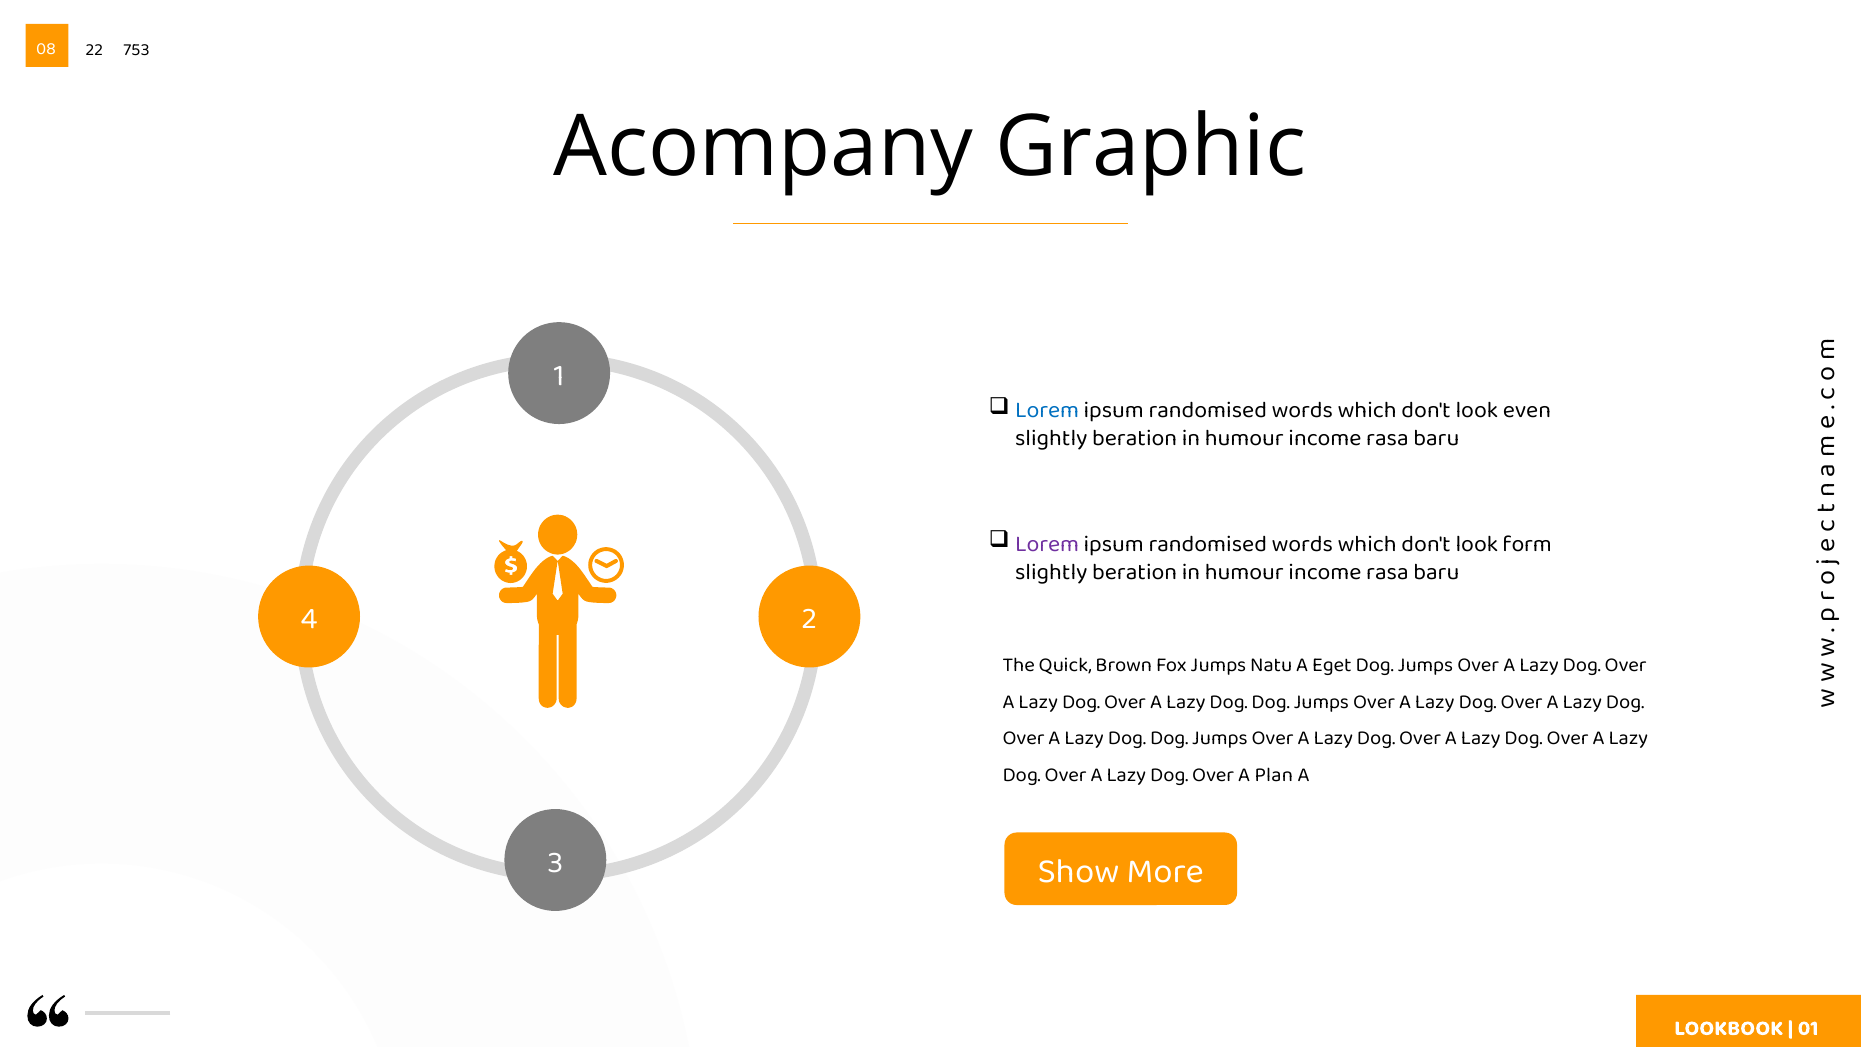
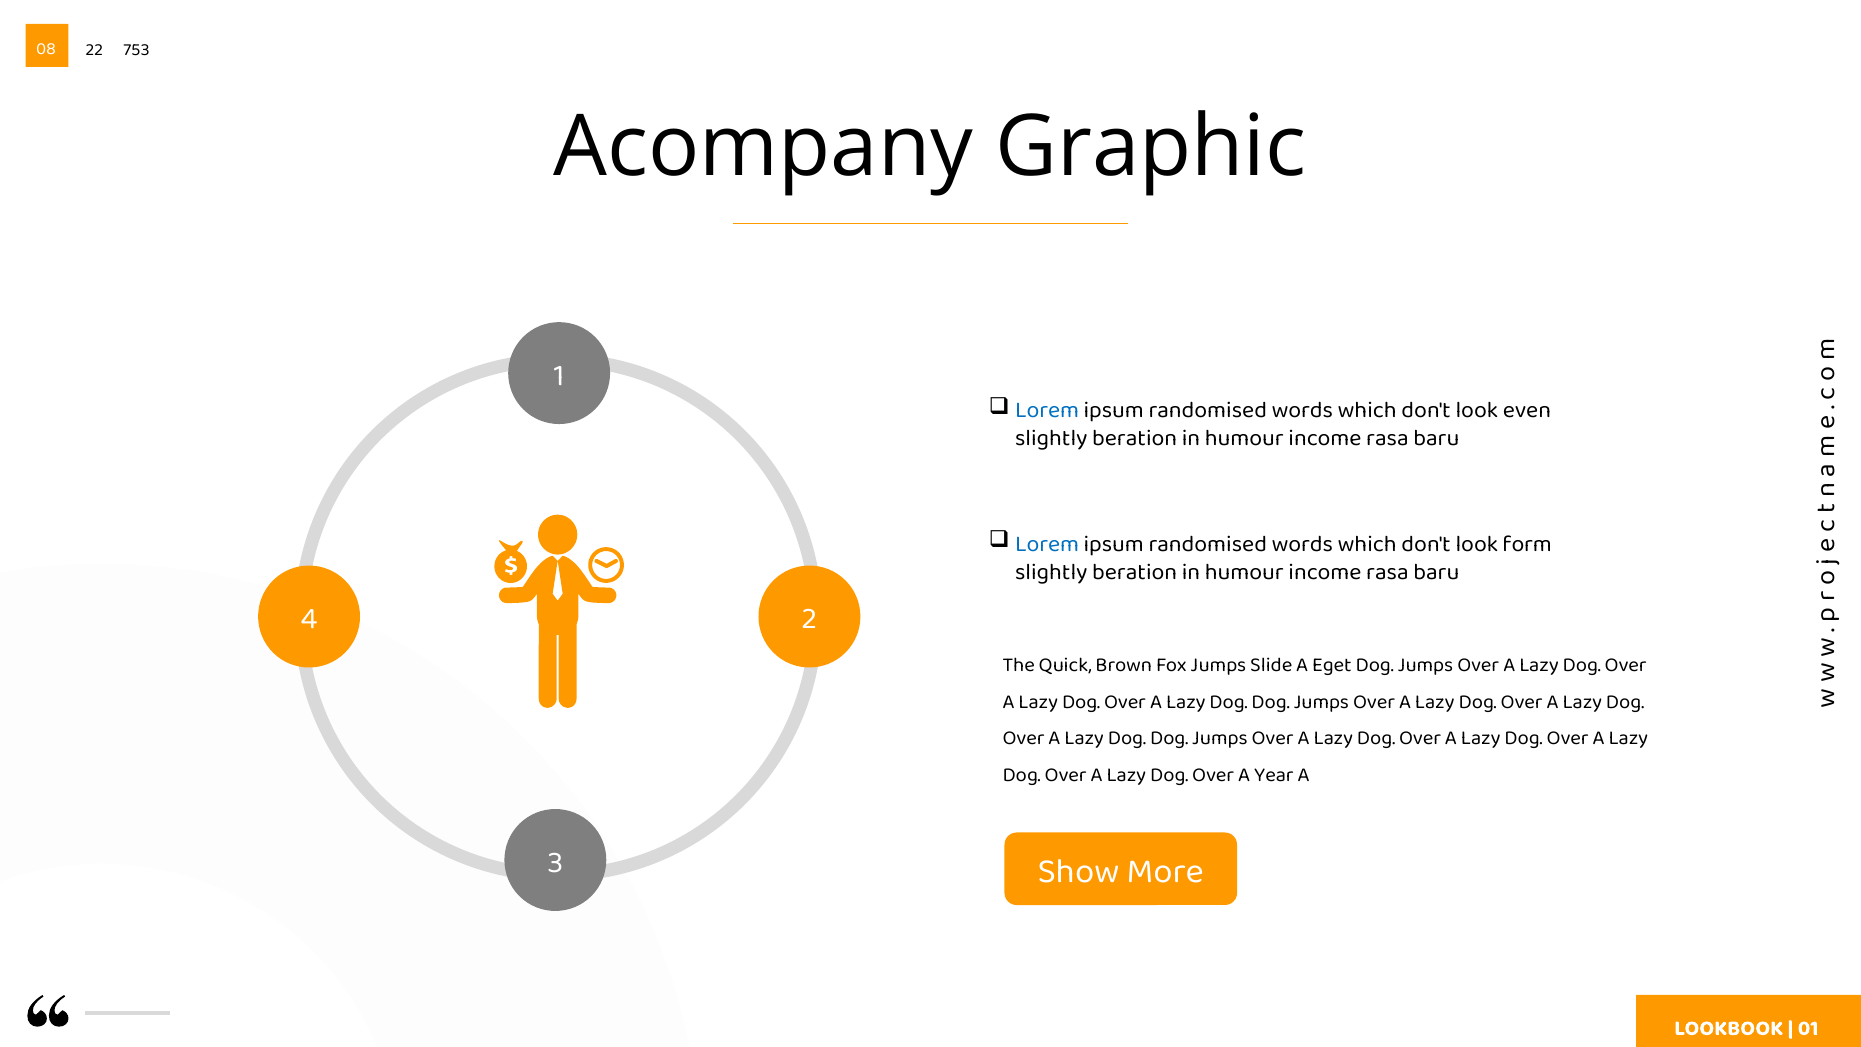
Lorem at (1047, 544) colour: purple -> blue
Natu: Natu -> Slide
Plan: Plan -> Year
